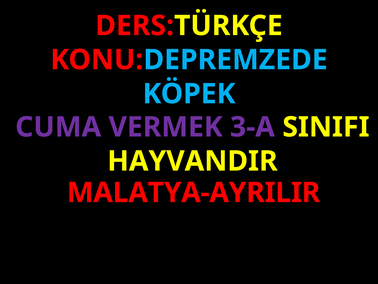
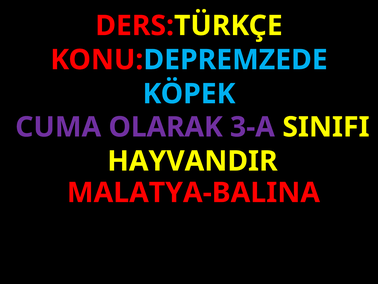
VERMEK: VERMEK -> OLARAK
MALATYA-AYRILIR: MALATYA-AYRILIR -> MALATYA-BALINA
